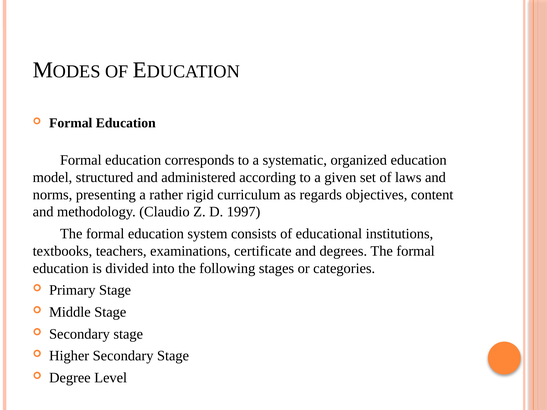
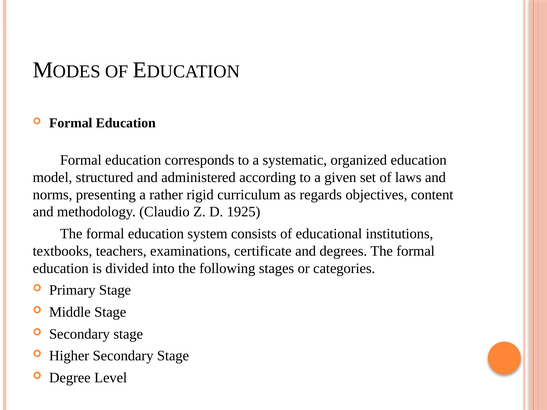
1997: 1997 -> 1925
